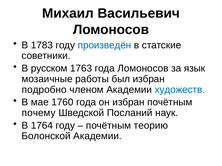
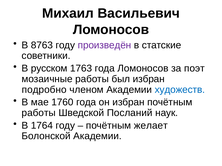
1783: 1783 -> 8763
произведён colour: blue -> purple
язык: язык -> поэт
почему at (39, 113): почему -> работы
теорию: теорию -> желает
